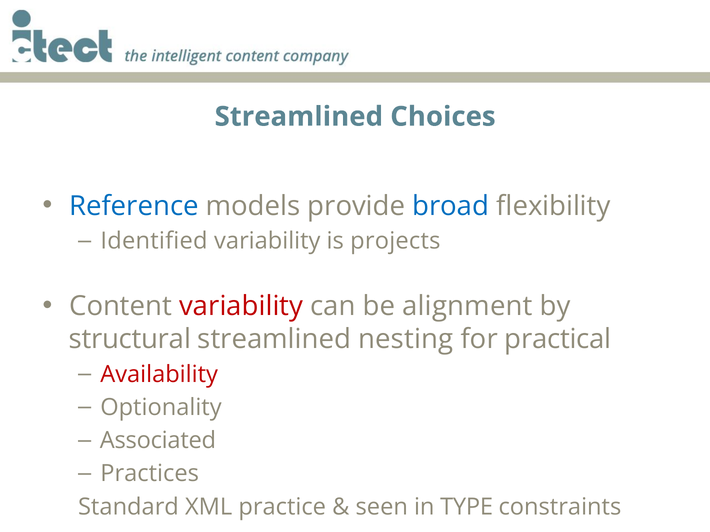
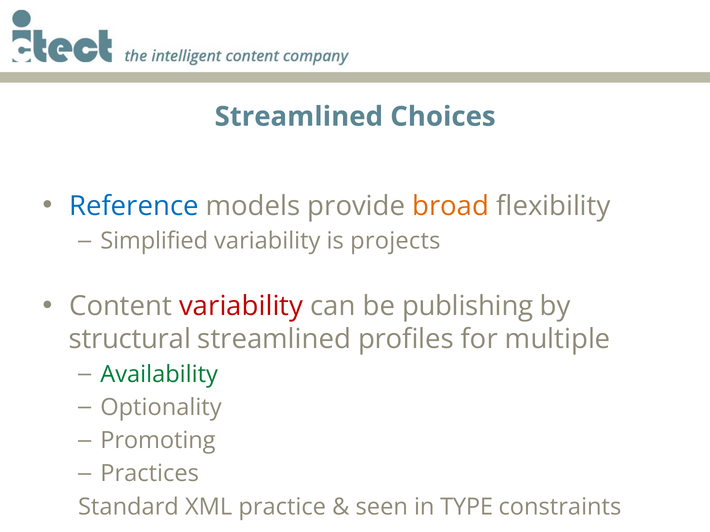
broad colour: blue -> orange
Identified: Identified -> Simplified
alignment: alignment -> publishing
nesting: nesting -> profiles
practical: practical -> multiple
Availability colour: red -> green
Associated: Associated -> Promoting
